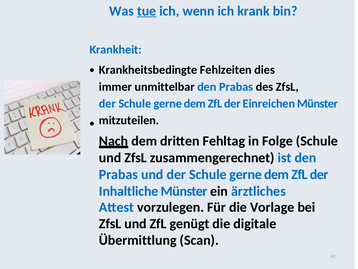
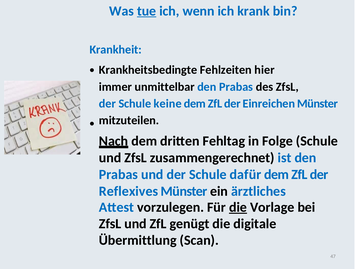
dies: dies -> hier
gerne at (168, 103): gerne -> keine
und der Schule gerne: gerne -> dafür
Inhaltliche: Inhaltliche -> Reflexives
die at (238, 207) underline: none -> present
